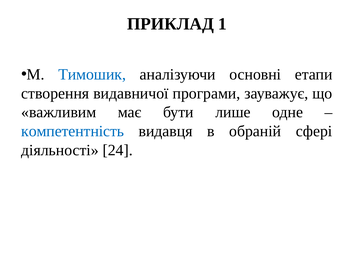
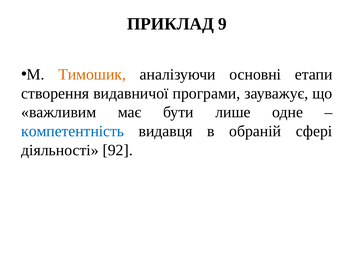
1: 1 -> 9
Тимошик colour: blue -> orange
24: 24 -> 92
